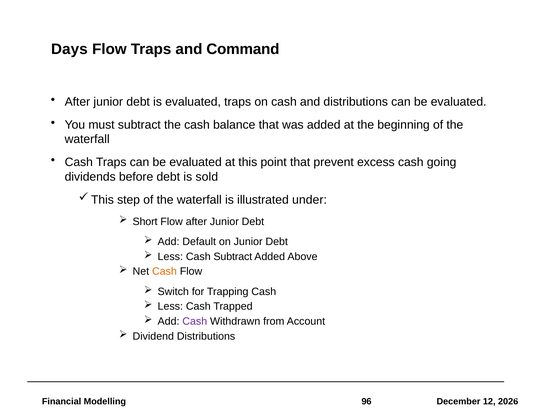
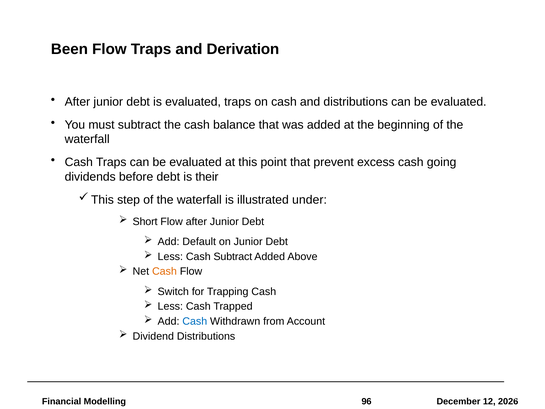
Days: Days -> Been
Command: Command -> Derivation
sold: sold -> their
Cash at (195, 321) colour: purple -> blue
